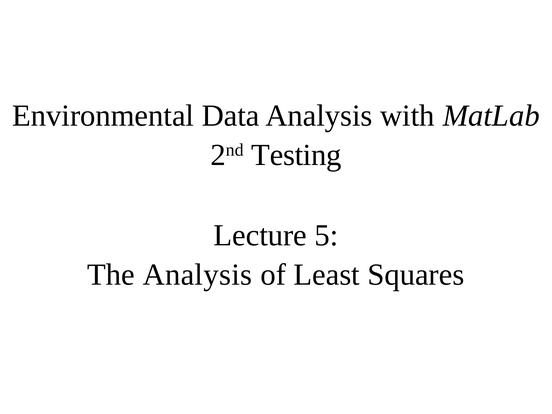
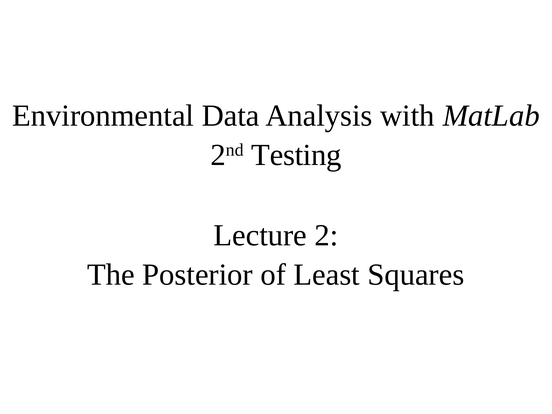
5: 5 -> 2
The Analysis: Analysis -> Posterior
